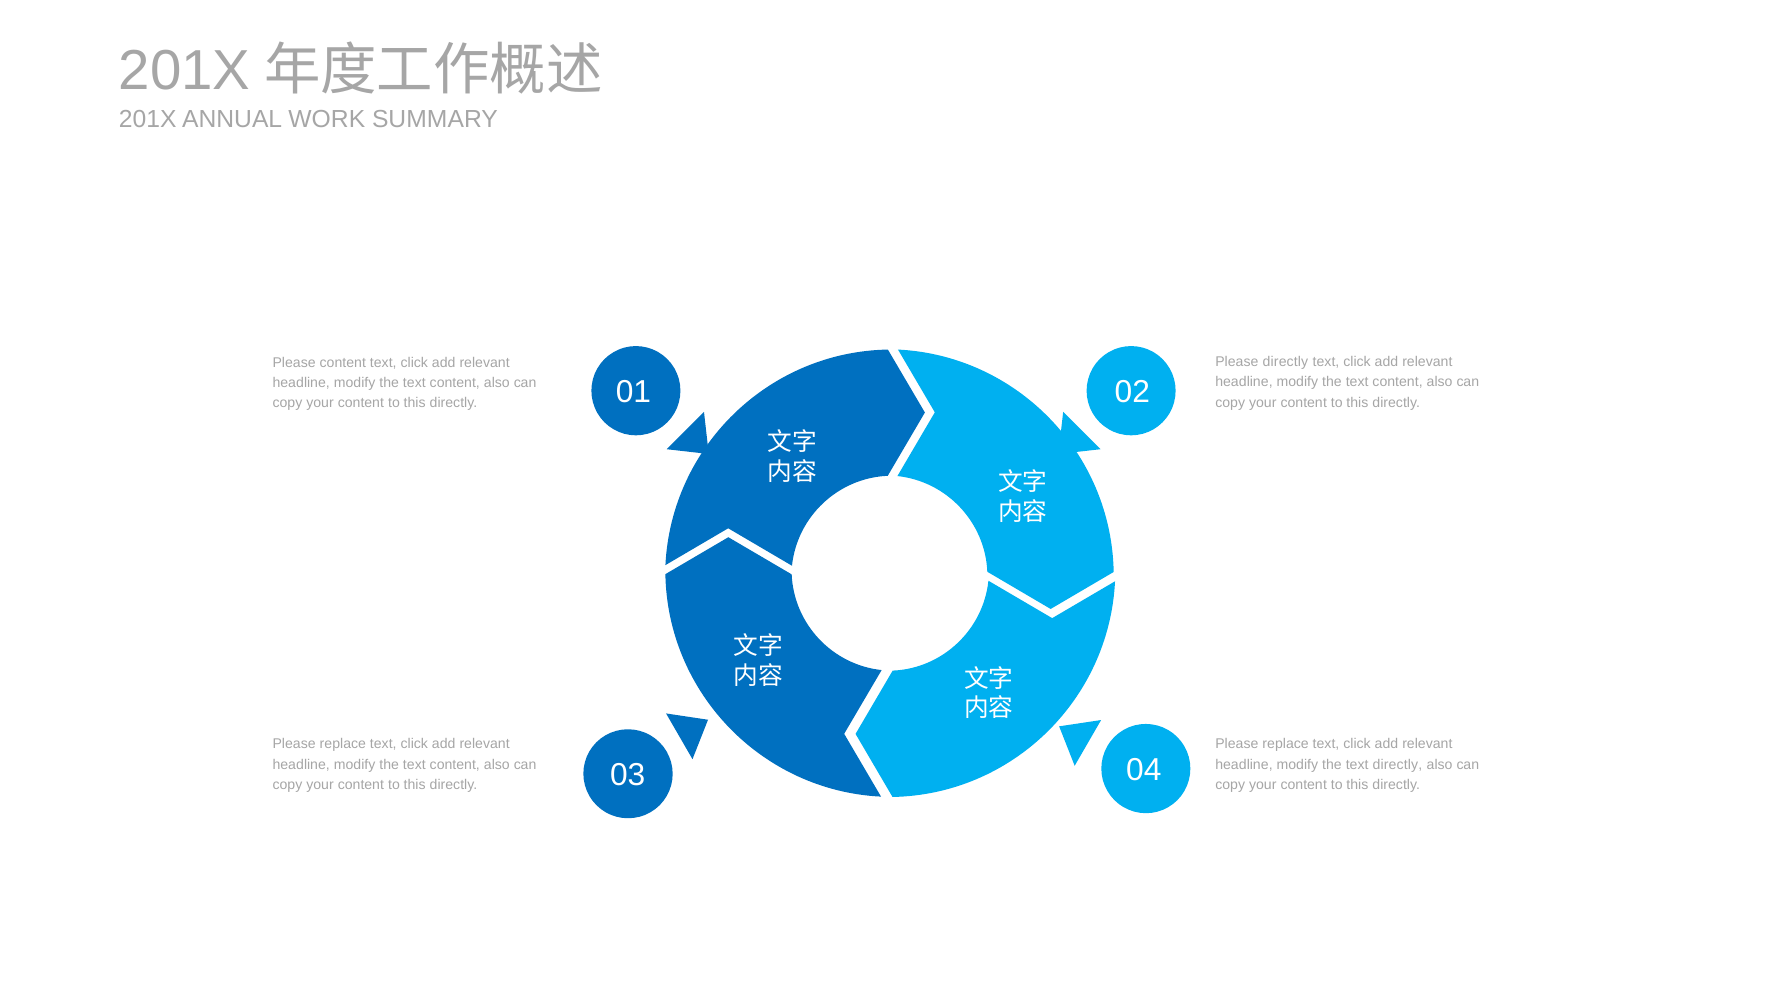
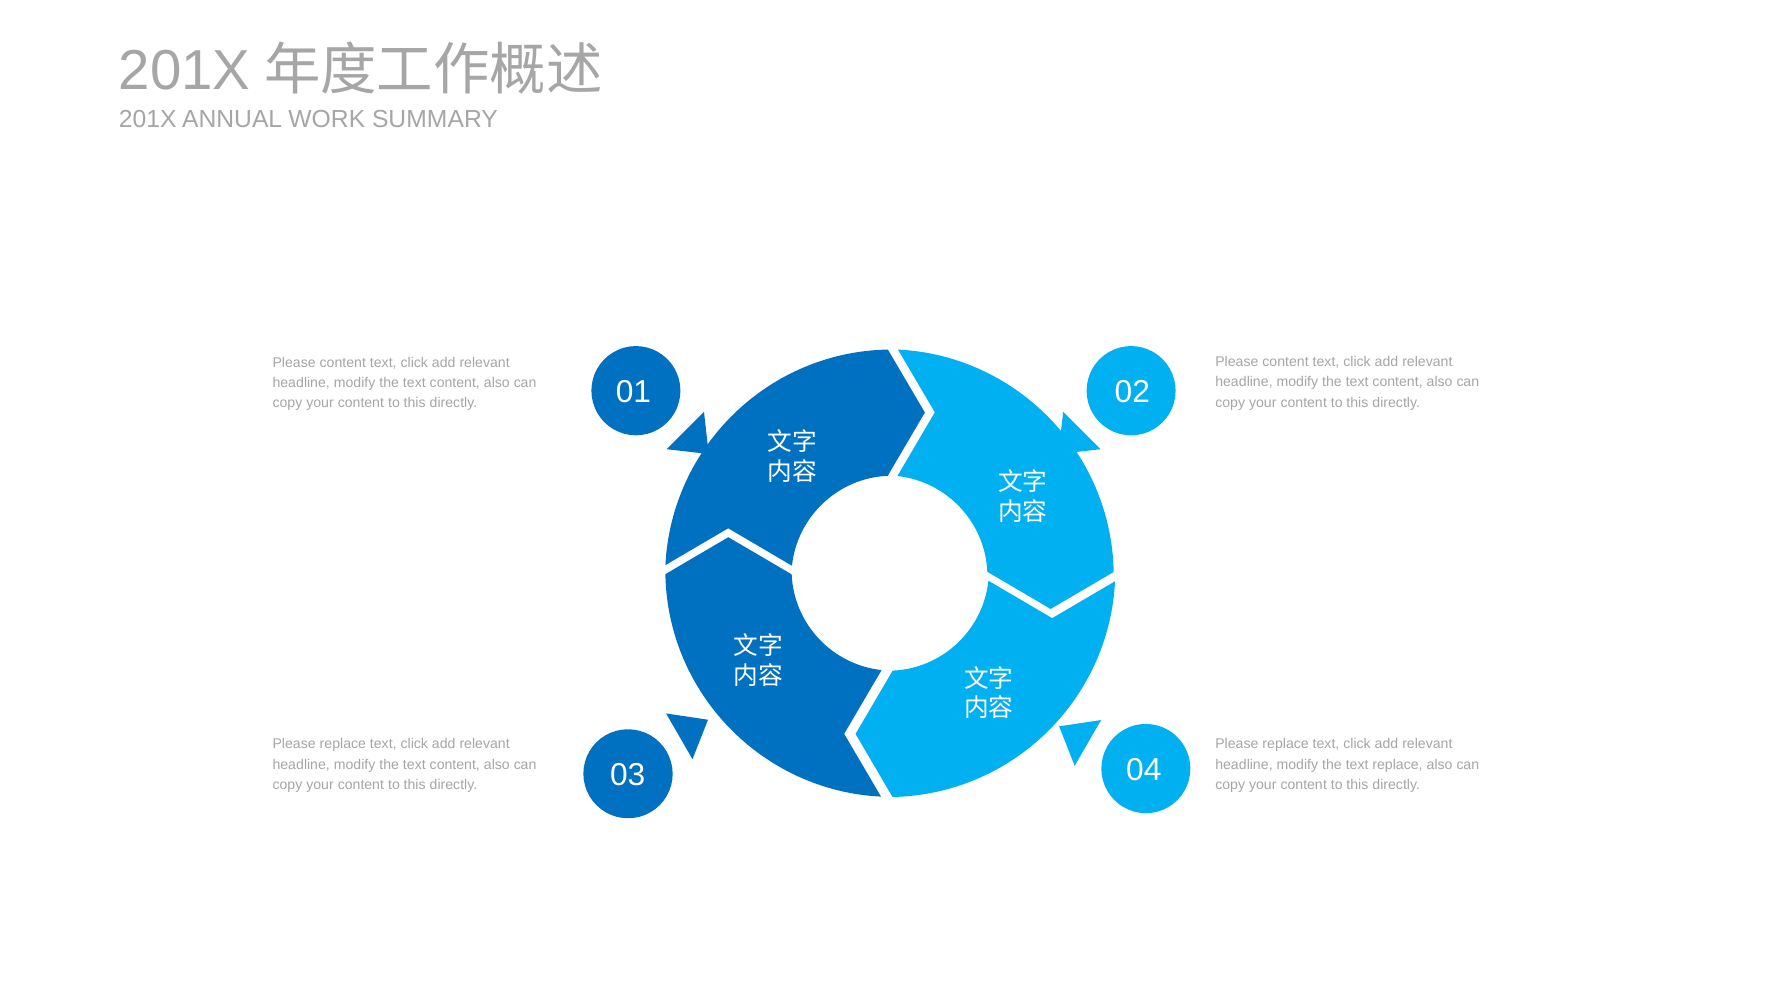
directly at (1285, 362): directly -> content
text directly: directly -> replace
